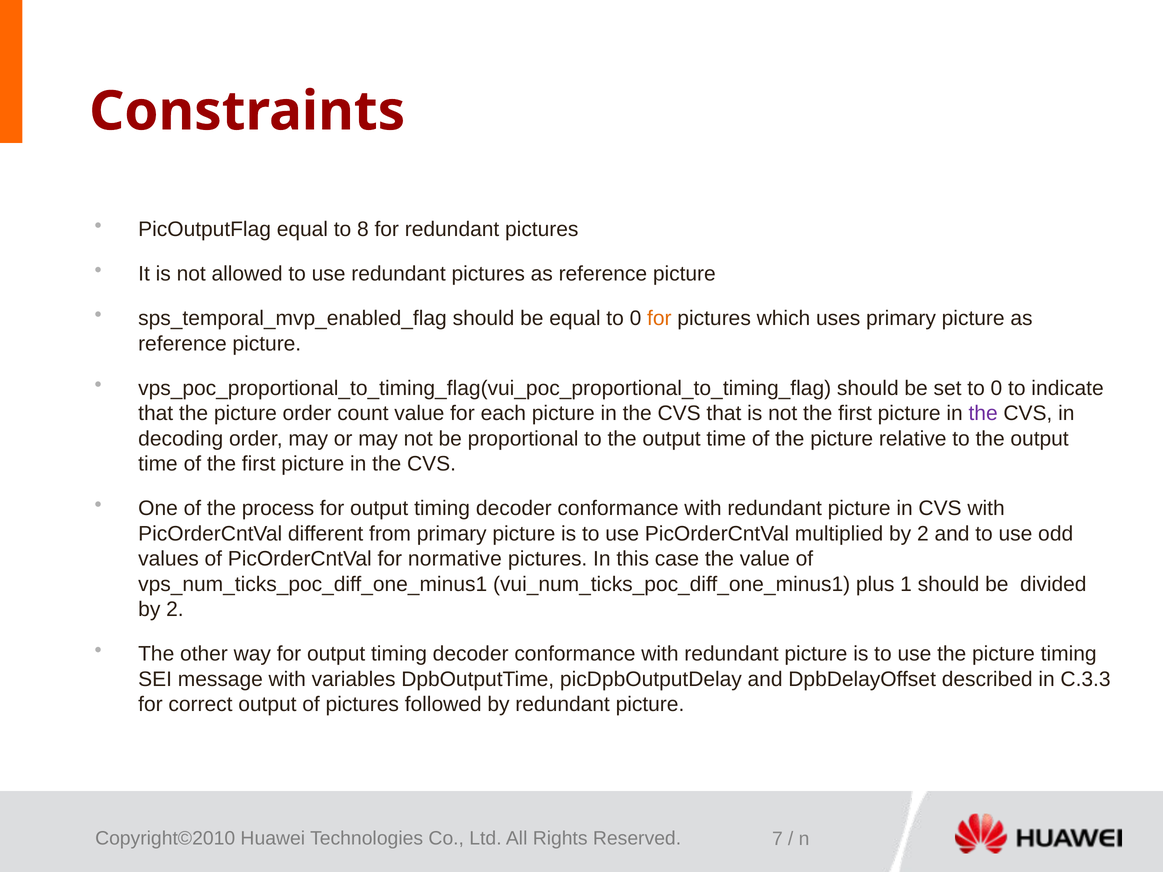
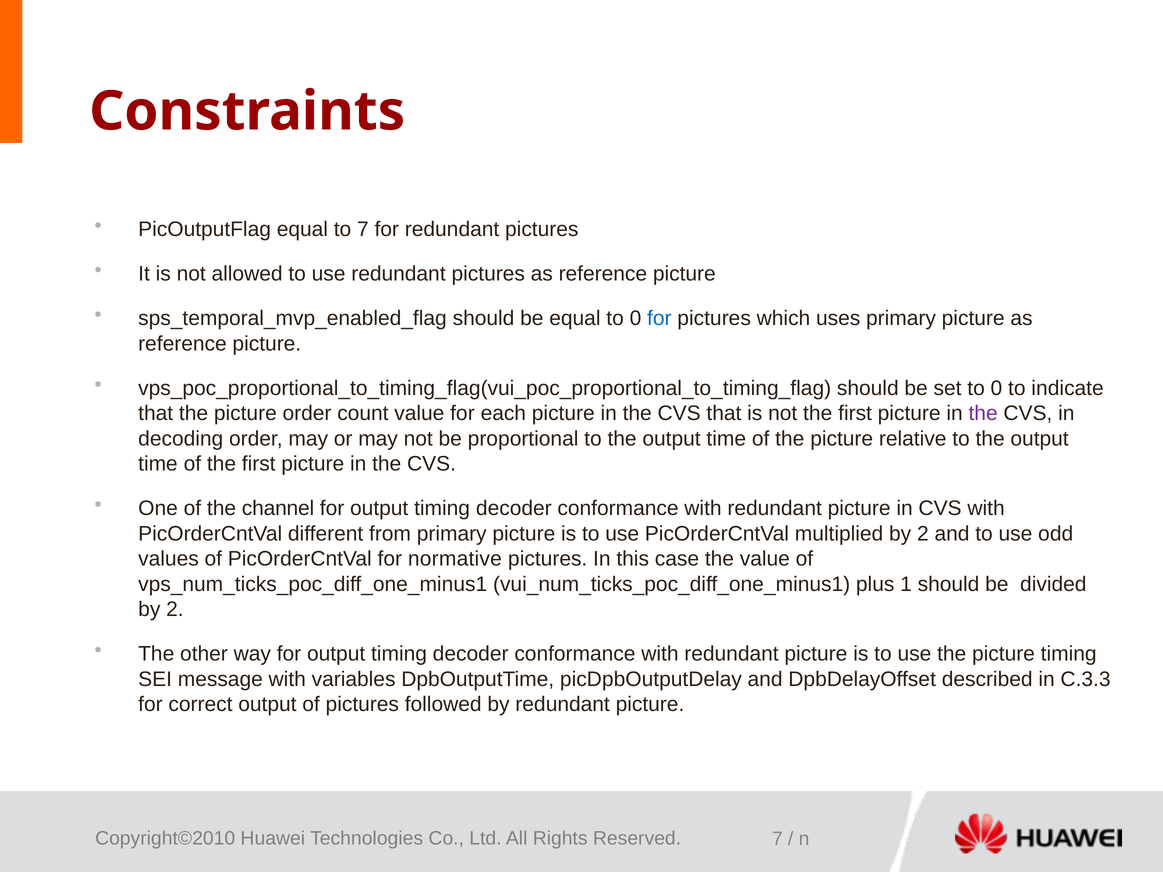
to 8: 8 -> 7
for at (659, 318) colour: orange -> blue
process: process -> channel
